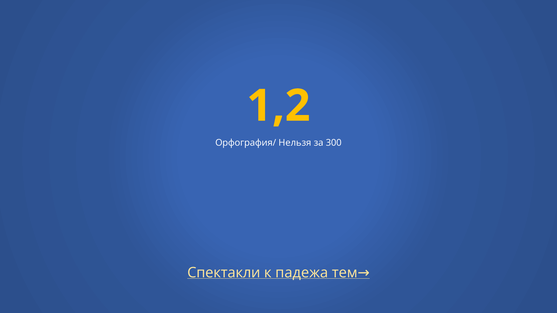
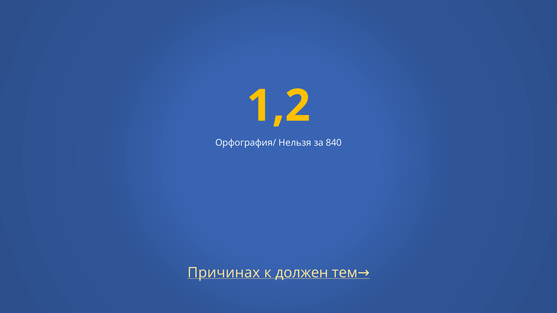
300: 300 -> 840
Спектакли: Спектакли -> Причинах
падежа: падежа -> должен
